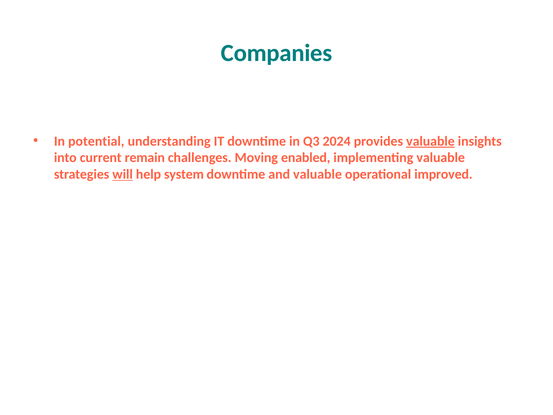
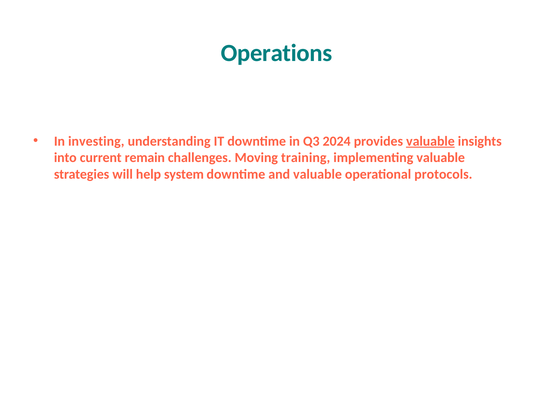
Companies: Companies -> Operations
potential: potential -> investing
enabled: enabled -> training
will underline: present -> none
improved: improved -> protocols
